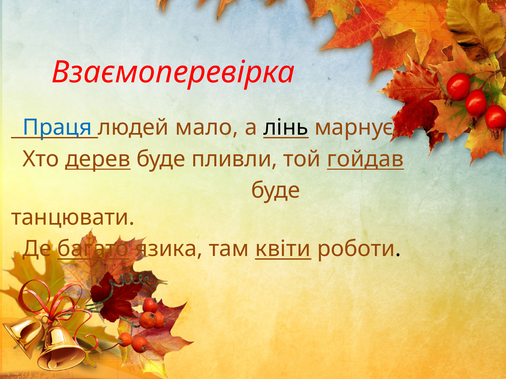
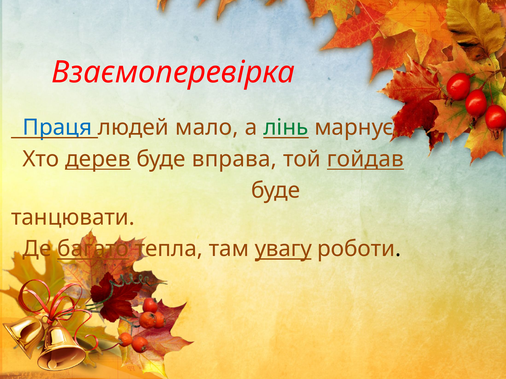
лінь colour: black -> green
пливли: пливли -> вправа
язика: язика -> тепла
квіти: квіти -> увагу
